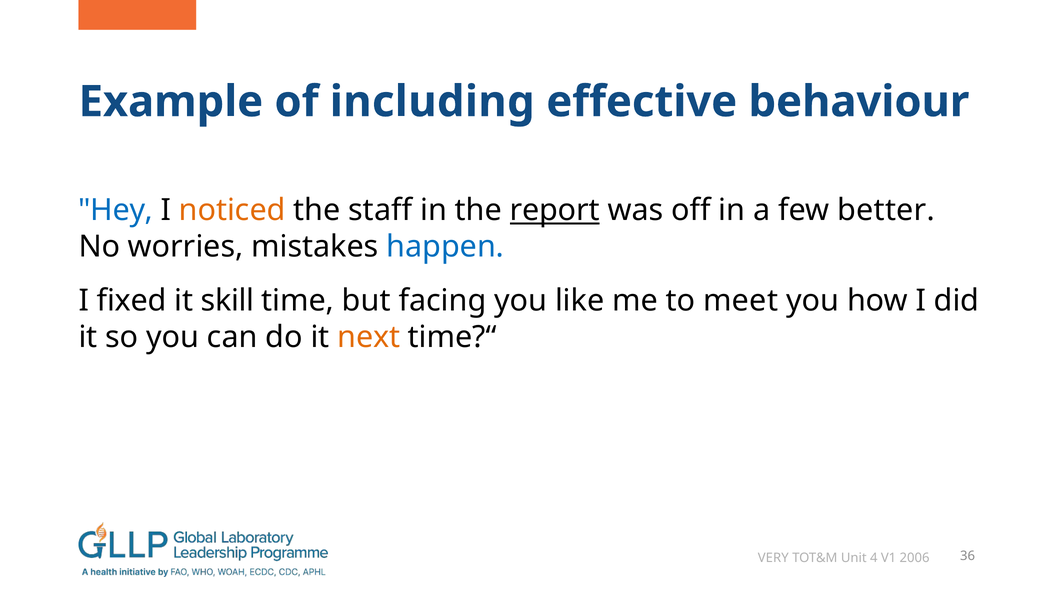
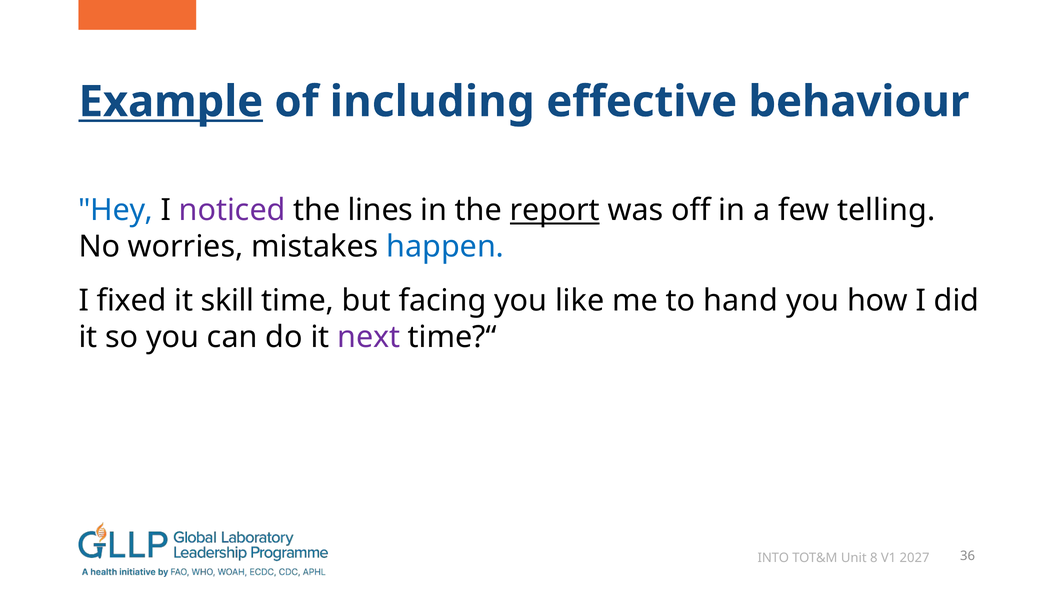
Example underline: none -> present
noticed colour: orange -> purple
staff: staff -> lines
better: better -> telling
meet: meet -> hand
next colour: orange -> purple
VERY: VERY -> INTO
4: 4 -> 8
2006: 2006 -> 2027
